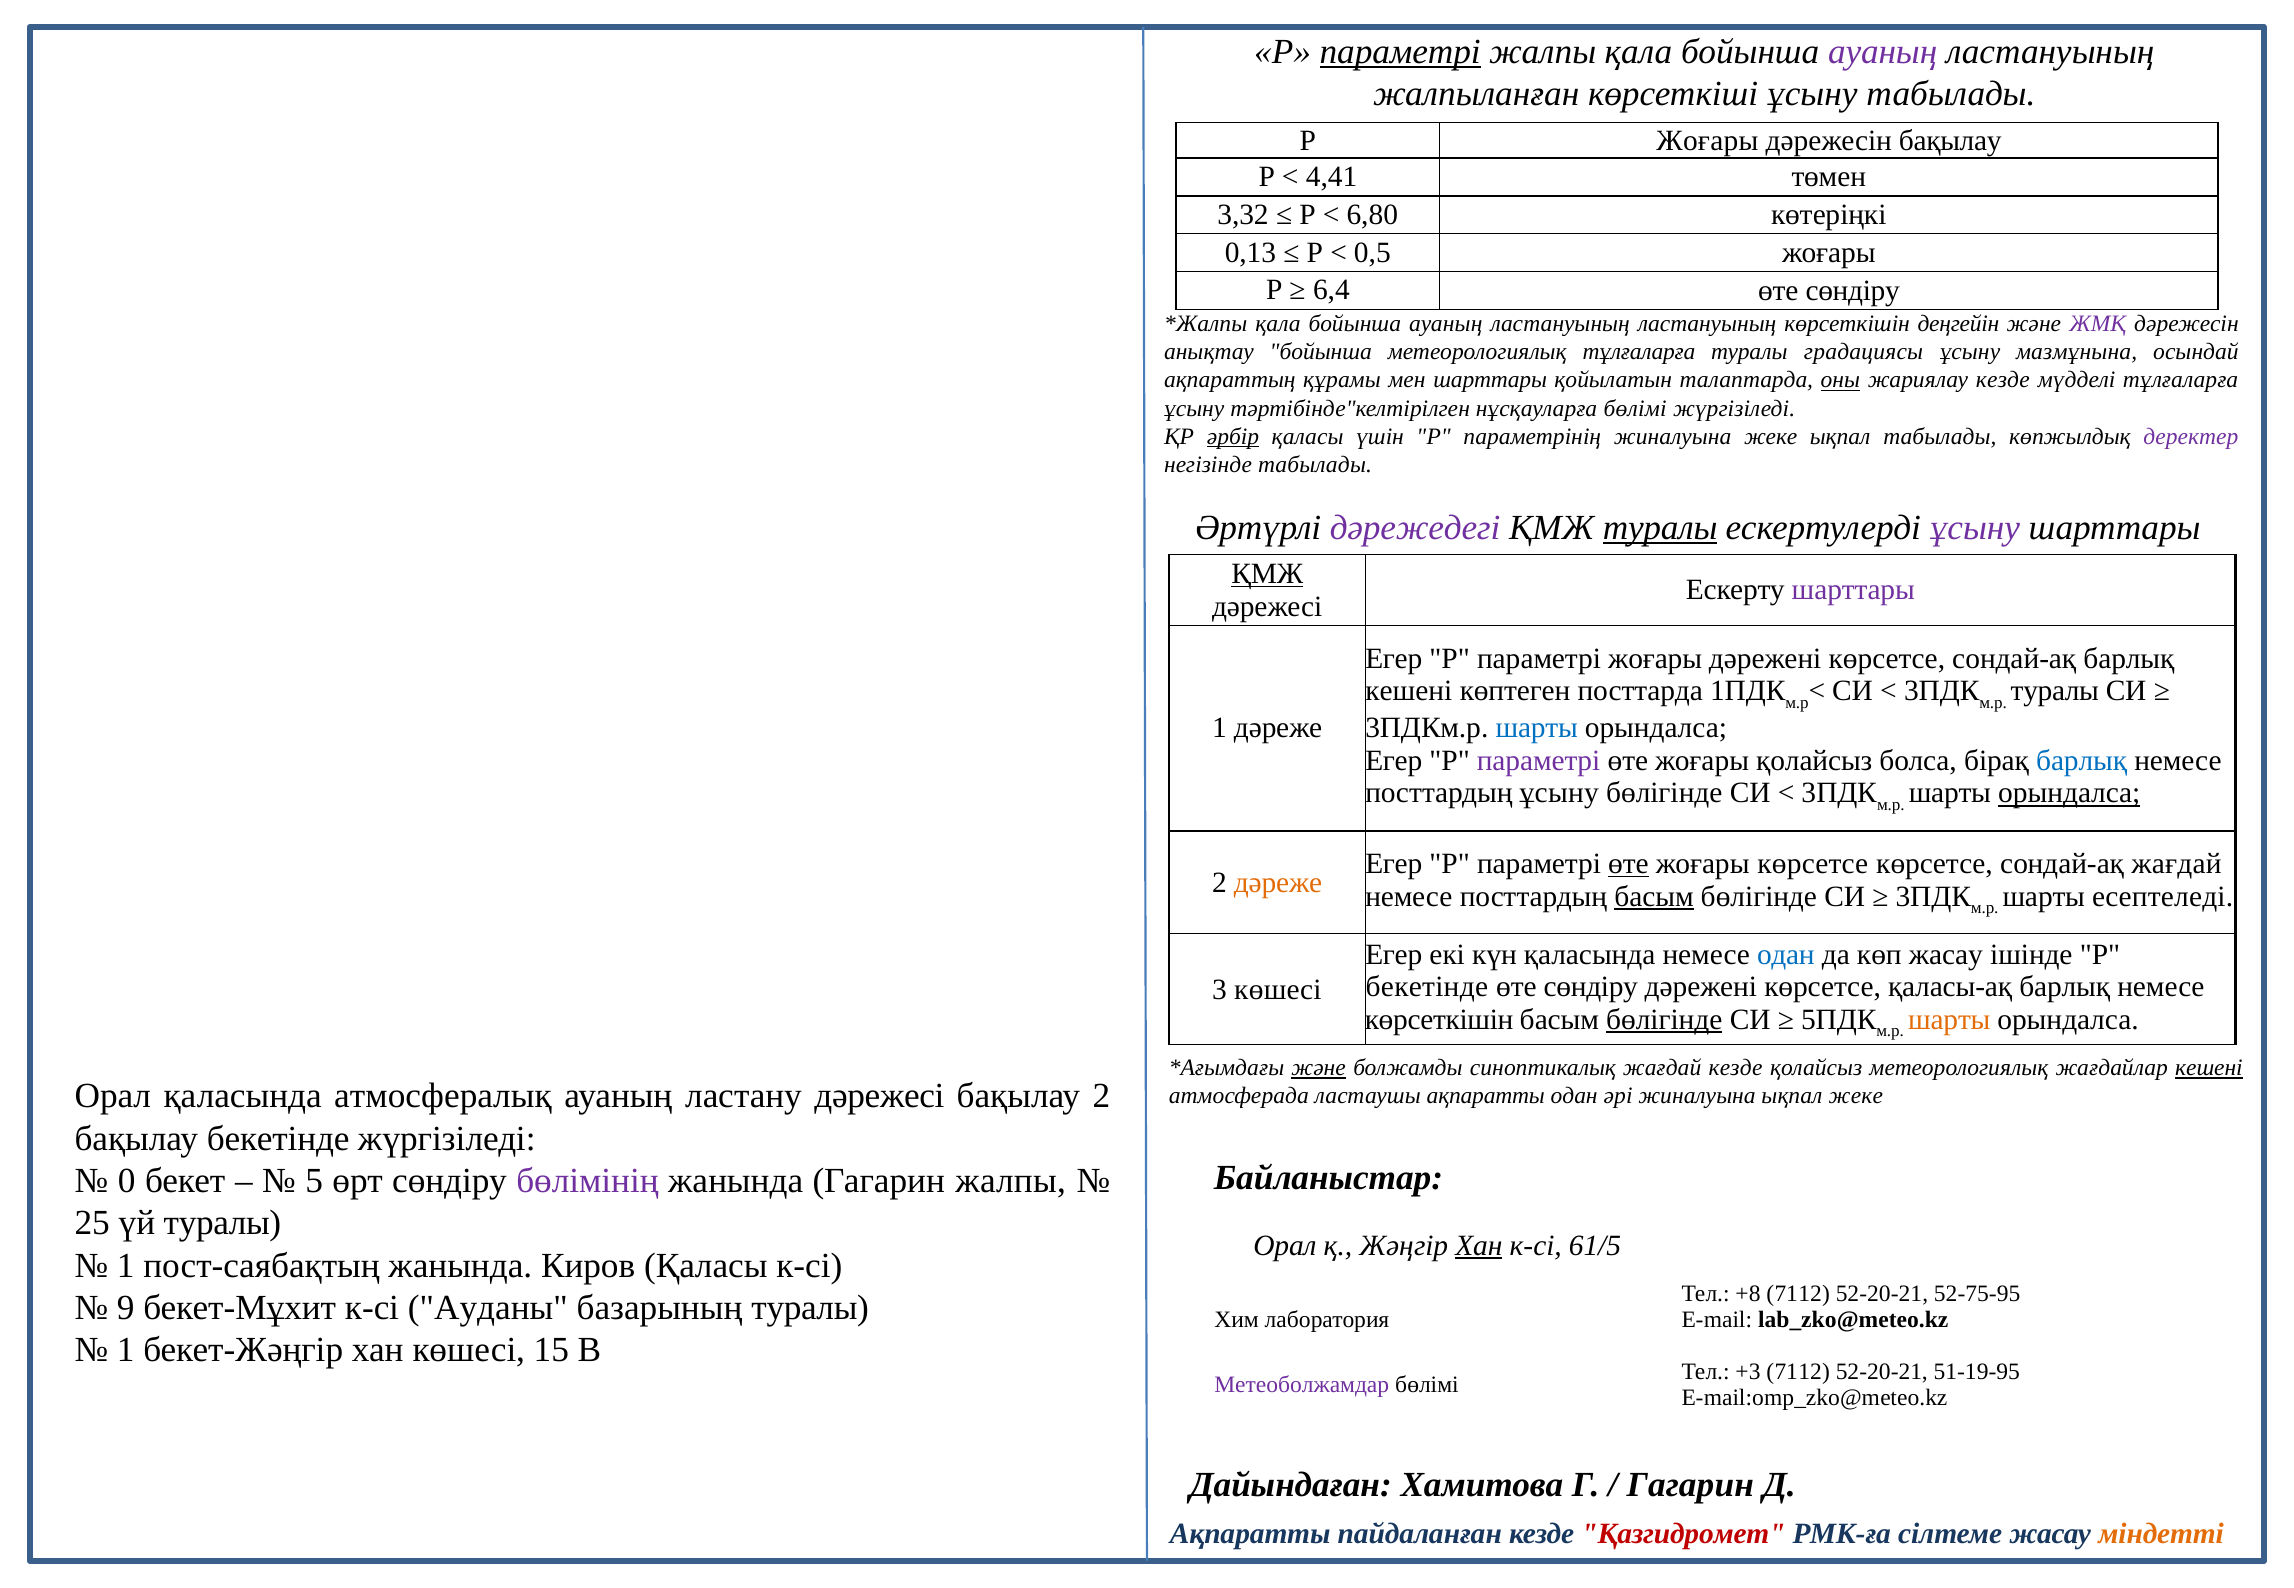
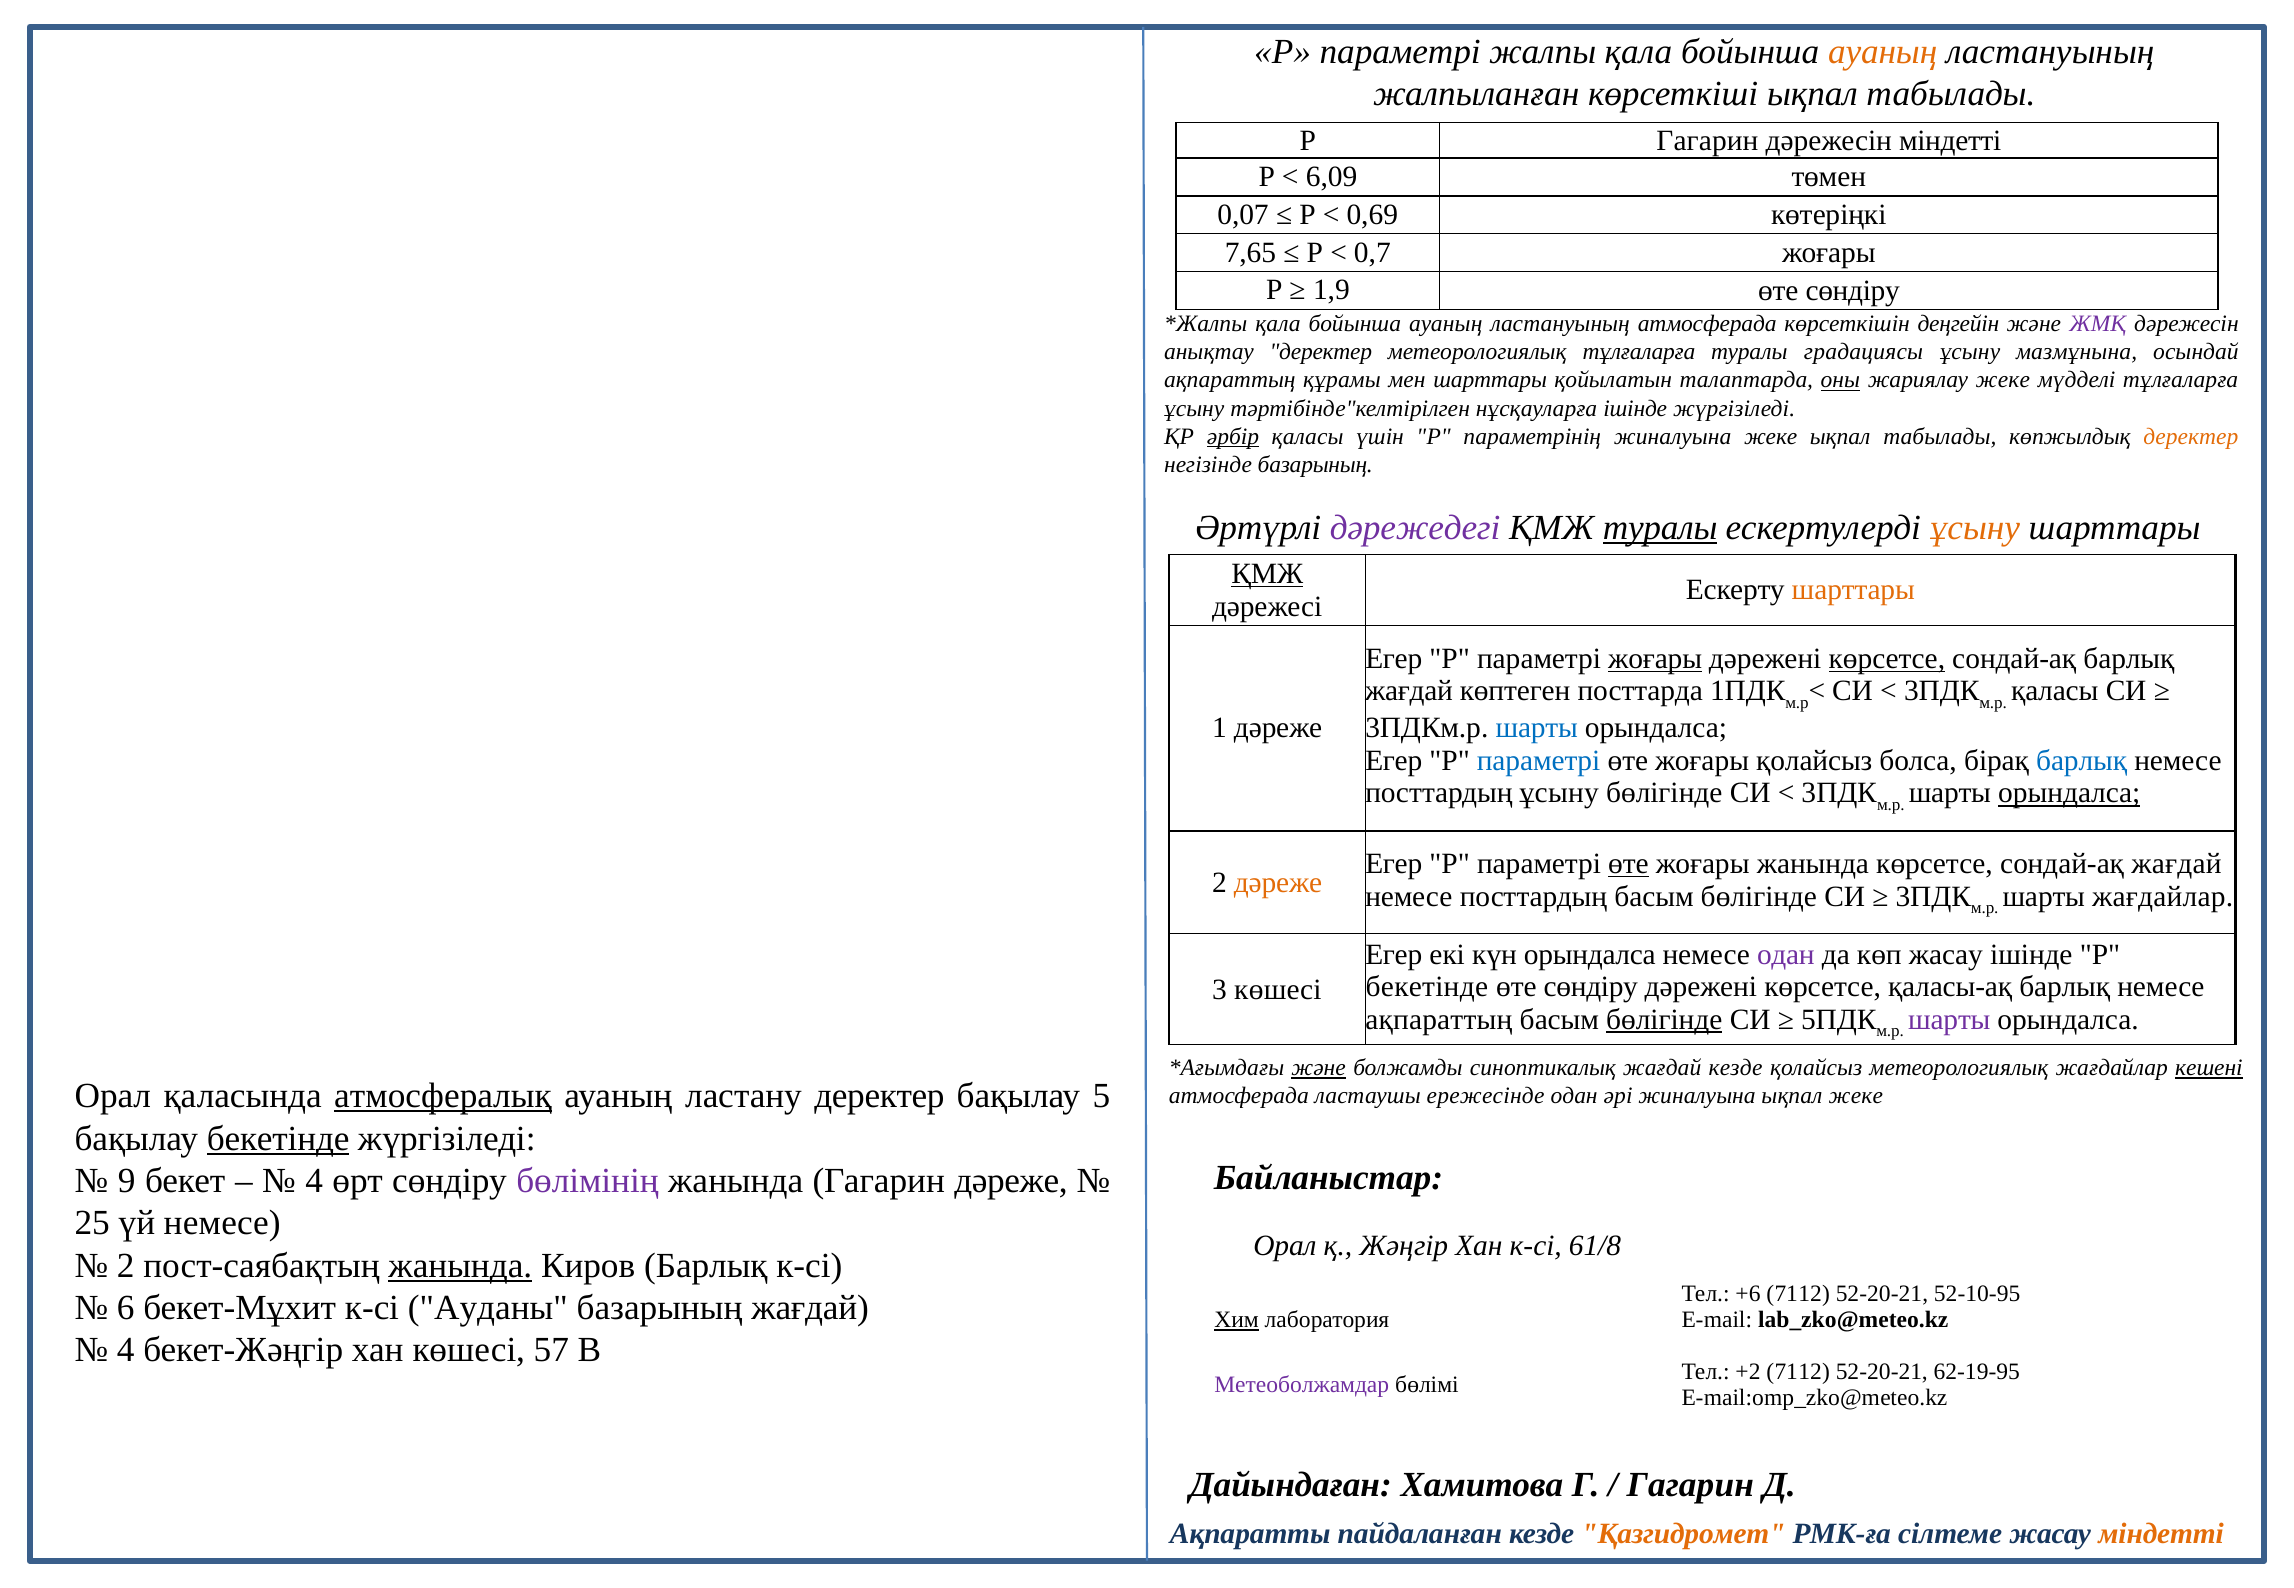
параметрі at (1400, 52) underline: present -> none
ауаның at (1883, 52) colour: purple -> orange
көрсеткіші ұсыну: ұсыну -> ықпал
Р Жоғары: Жоғары -> Гагарин
дәрежесін бақылау: бақылау -> міндетті
4,41: 4,41 -> 6,09
3,32: 3,32 -> 0,07
6,80: 6,80 -> 0,69
0,13: 0,13 -> 7,65
0,5: 0,5 -> 0,7
6,4: 6,4 -> 1,9
ластануының ластануының: ластануының -> атмосферада
анықтау бойынша: бойынша -> деректер
жариялау кезде: кезде -> жеке
нұсқауларға бөлімі: бөлімі -> ішінде
деректер at (2191, 437) colour: purple -> orange
негізінде табылады: табылады -> базарының
ұсыну at (1975, 528) colour: purple -> orange
шарттары at (1853, 590) colour: purple -> orange
жоғары at (1655, 659) underline: none -> present
көрсетсе at (1887, 659) underline: none -> present
кешені at (1409, 691): кешені -> жағдай
туралы at (2055, 691): туралы -> қаласы
параметрі at (1539, 761) colour: purple -> blue
жоғары көрсетсе: көрсетсе -> жанында
басым at (1654, 896) underline: present -> none
шарты есептеледі: есептеледі -> жағдайлар
күн қаласында: қаласында -> орындалса
одан at (1786, 955) colour: blue -> purple
көрсеткішін at (1439, 1020): көрсеткішін -> ақпараттың
шарты at (1949, 1020) colour: orange -> purple
атмосфералық underline: none -> present
ластану дәрежесі: дәрежесі -> деректер
бақылау 2: 2 -> 5
ластаушы ақпаратты: ақпаратты -> ережесінде
бекетінде at (278, 1139) underline: none -> present
0: 0 -> 9
5 at (314, 1181): 5 -> 4
Гагарин жалпы: жалпы -> дәреже
үй туралы: туралы -> немесе
Хан at (1479, 1246) underline: present -> none
61/5: 61/5 -> 61/8
1 at (126, 1266): 1 -> 2
жанында at (460, 1266) underline: none -> present
Киров Қаласы: Қаласы -> Барлық
+8: +8 -> +6
52-75-95: 52-75-95 -> 52-10-95
9: 9 -> 6
базарының туралы: туралы -> жағдай
Хим underline: none -> present
1 at (126, 1350): 1 -> 4
15: 15 -> 57
+3: +3 -> +2
51-19-95: 51-19-95 -> 62-19-95
Қазгидромет colour: red -> orange
